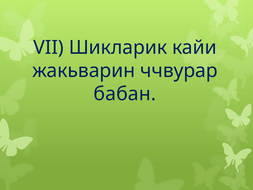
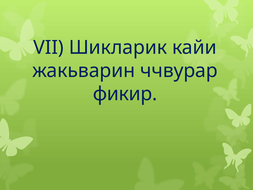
бабан: бабан -> фикир
